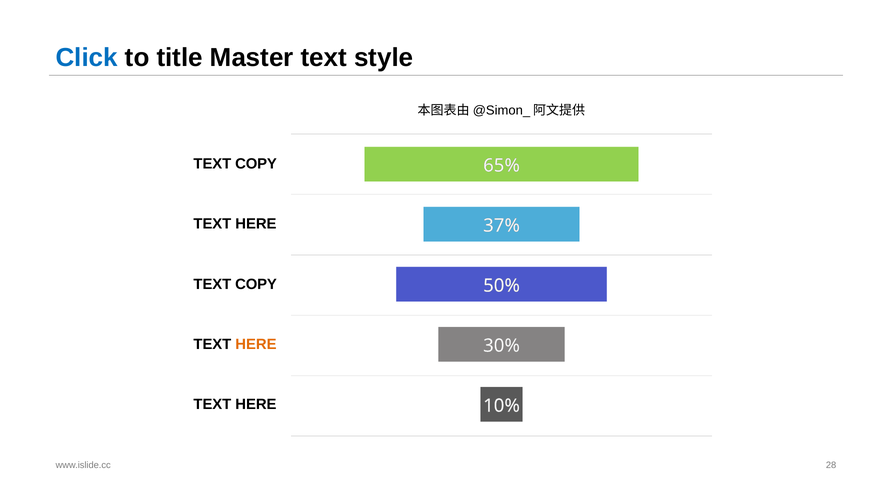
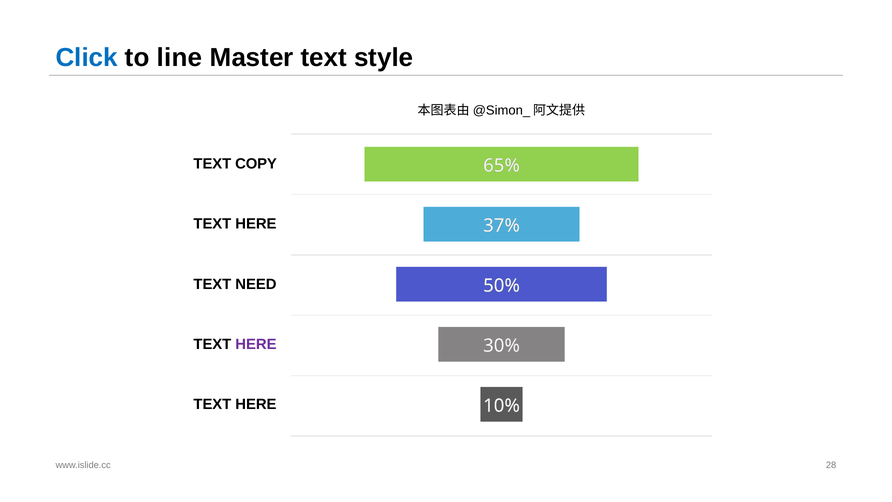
title: title -> line
COPY at (256, 284): COPY -> NEED
HERE at (256, 344) colour: orange -> purple
